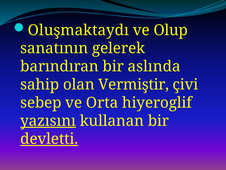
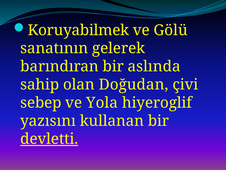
Oluşmaktaydı: Oluşmaktaydı -> Koruyabilmek
Olup: Olup -> Gölü
Vermiştir: Vermiştir -> Doğudan
Orta: Orta -> Yola
yazısını underline: present -> none
